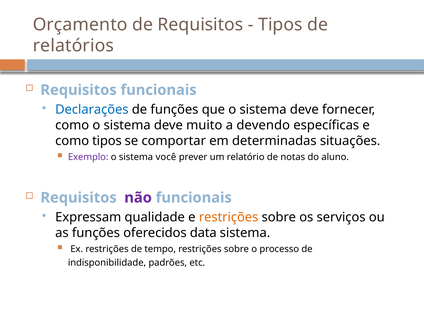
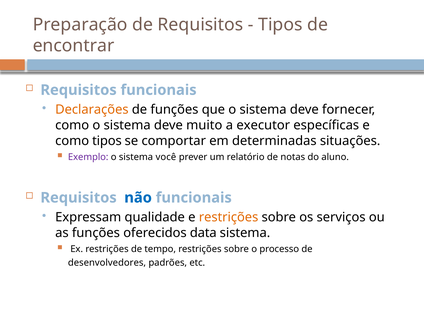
Orçamento: Orçamento -> Preparação
relatórios: relatórios -> encontrar
Declarações colour: blue -> orange
devendo: devendo -> executor
não colour: purple -> blue
indisponibilidade: indisponibilidade -> desenvolvedores
